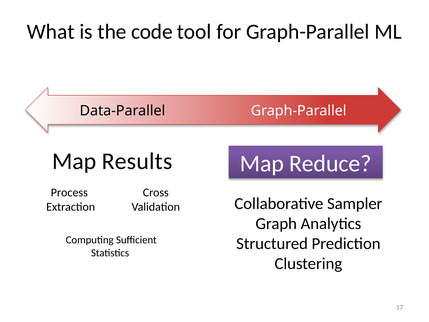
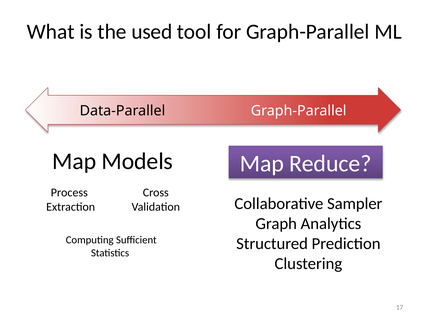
code: code -> used
Results: Results -> Models
